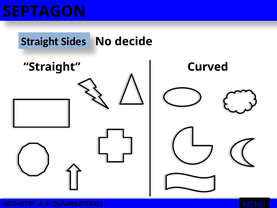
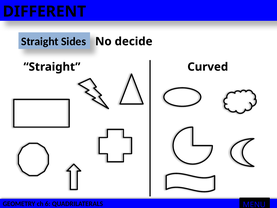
SEPTAGON: SEPTAGON -> DIFFERENT
